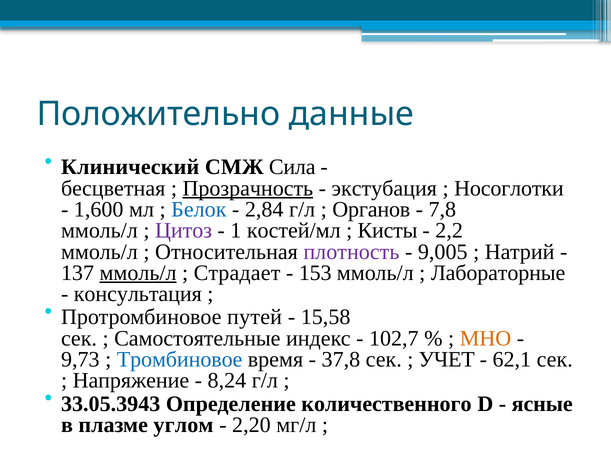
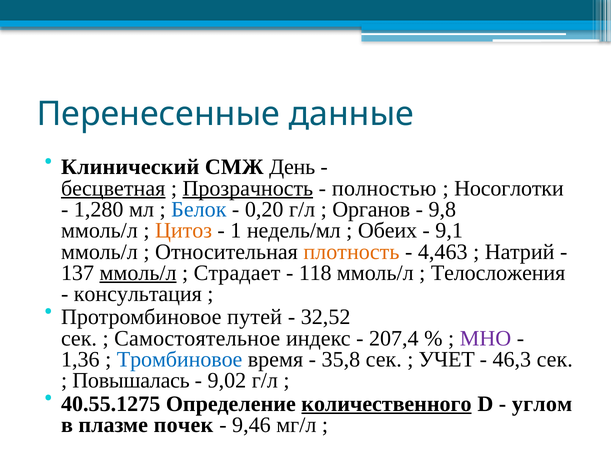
Положительно: Положительно -> Перенесенные
Сила: Сила -> День
бесцветная underline: none -> present
экстубация: экстубация -> полностью
1,600: 1,600 -> 1,280
2,84: 2,84 -> 0,20
7,8: 7,8 -> 9,8
Цитоз colour: purple -> orange
костей/мл: костей/мл -> недель/мл
Кисты: Кисты -> Обеих
2,2: 2,2 -> 9,1
плотность colour: purple -> orange
9,005: 9,005 -> 4,463
153: 153 -> 118
Лабораторные: Лабораторные -> Телосложения
15,58: 15,58 -> 32,52
Самостоятельные: Самостоятельные -> Самостоятельное
102,7: 102,7 -> 207,4
МНО colour: orange -> purple
9,73: 9,73 -> 1,36
37,8: 37,8 -> 35,8
62,1: 62,1 -> 46,3
Напряжение: Напряжение -> Повышалась
8,24: 8,24 -> 9,02
33.05.3943: 33.05.3943 -> 40.55.1275
количественного underline: none -> present
ясные: ясные -> углом
углом: углом -> почек
2,20: 2,20 -> 9,46
